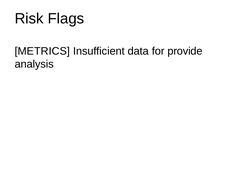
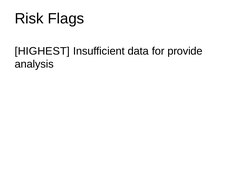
METRICS: METRICS -> HIGHEST
